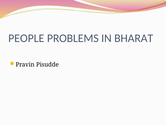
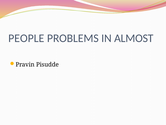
BHARAT: BHARAT -> ALMOST
